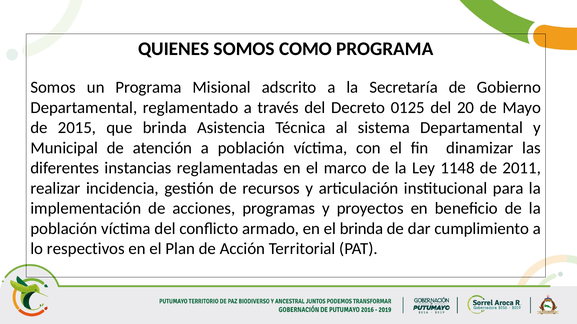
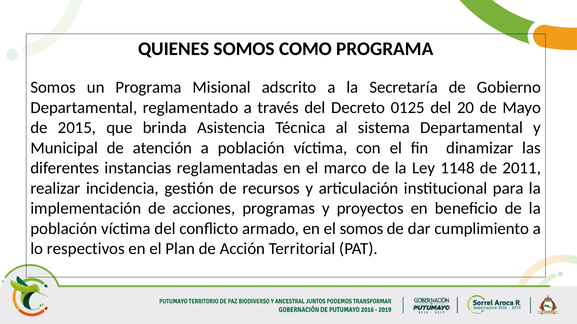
el brinda: brinda -> somos
